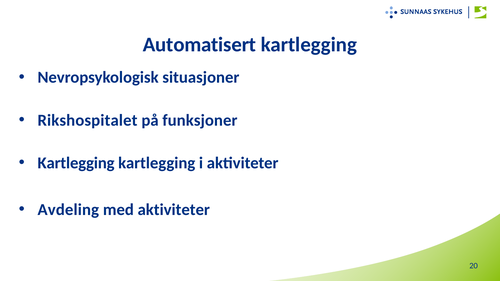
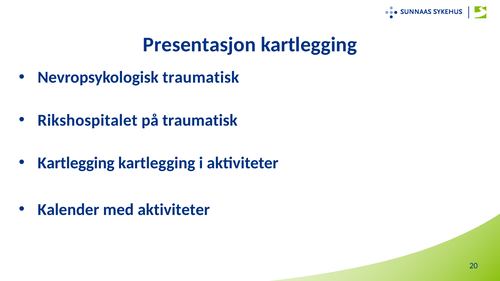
Automatisert: Automatisert -> Presentasjon
Nevropsykologisk situasjoner: situasjoner -> traumatisk
på funksjoner: funksjoner -> traumatisk
Avdeling: Avdeling -> Kalender
